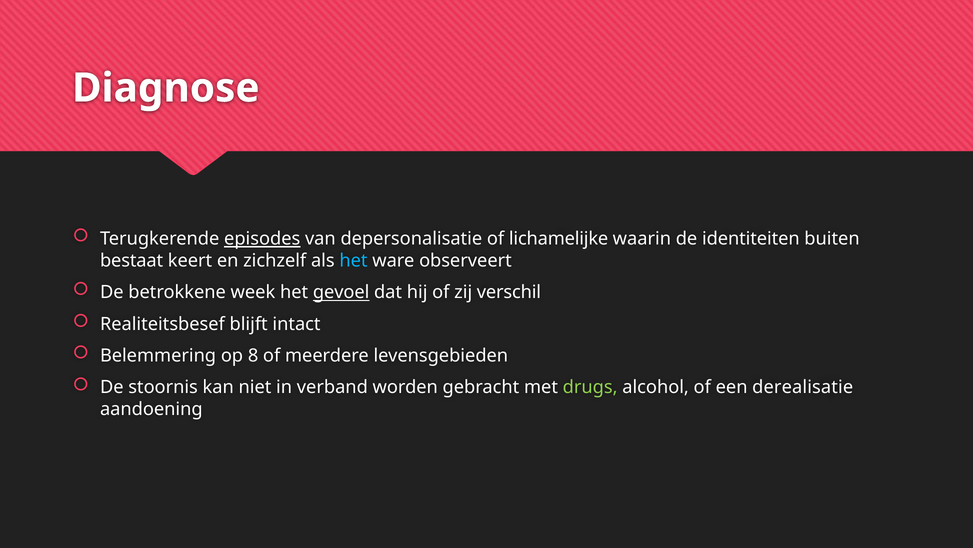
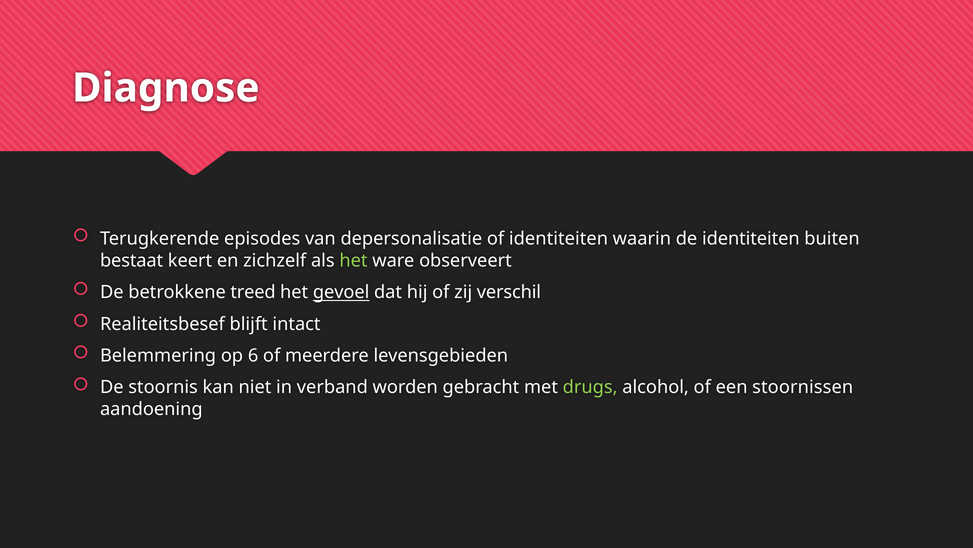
episodes underline: present -> none
of lichamelijke: lichamelijke -> identiteiten
het at (354, 260) colour: light blue -> light green
week: week -> treed
8: 8 -> 6
derealisatie: derealisatie -> stoornissen
